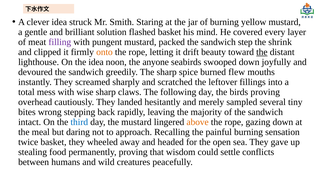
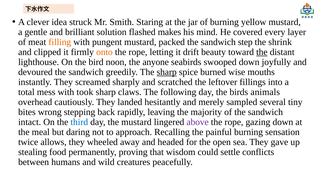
flashed basket: basket -> makes
filling colour: purple -> orange
the idea: idea -> bird
sharp at (167, 72) underline: none -> present
flew: flew -> wise
wise: wise -> took
birds proving: proving -> animals
above colour: orange -> purple
twice basket: basket -> allows
